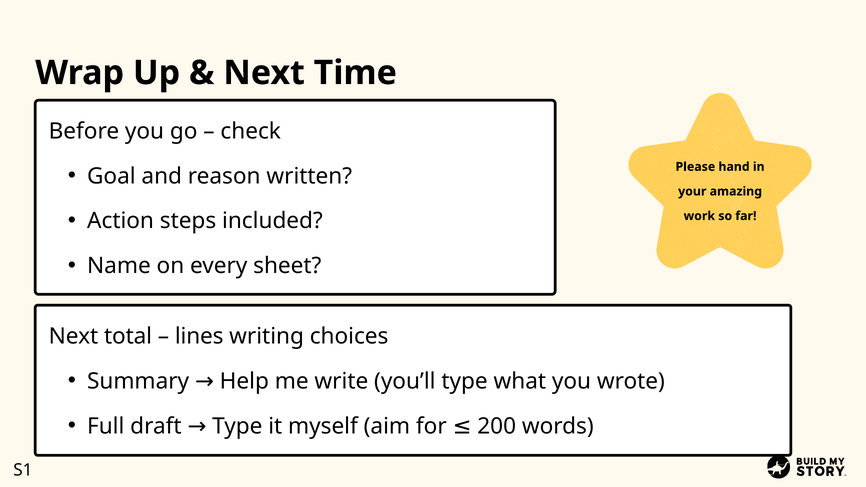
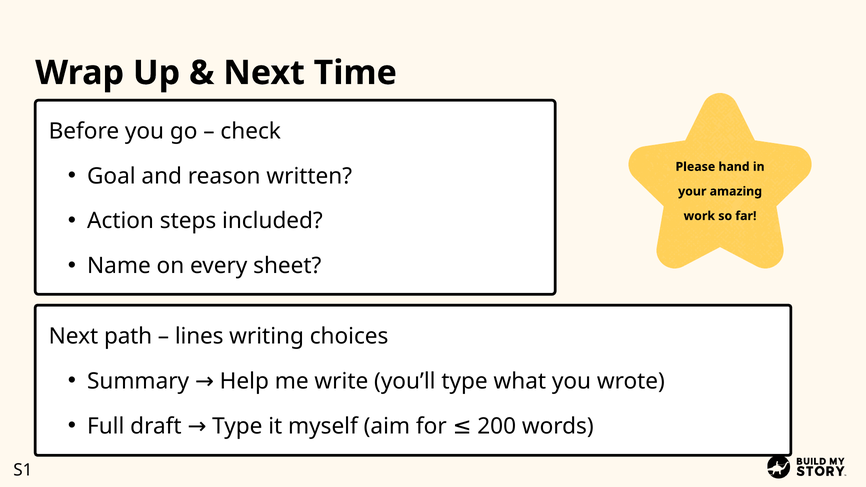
total: total -> path
